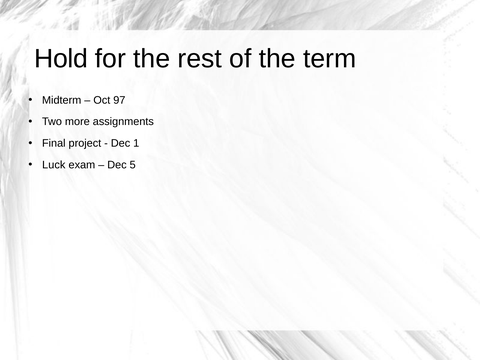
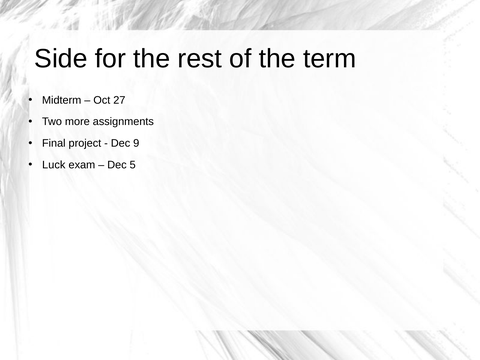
Hold: Hold -> Side
97: 97 -> 27
1: 1 -> 9
